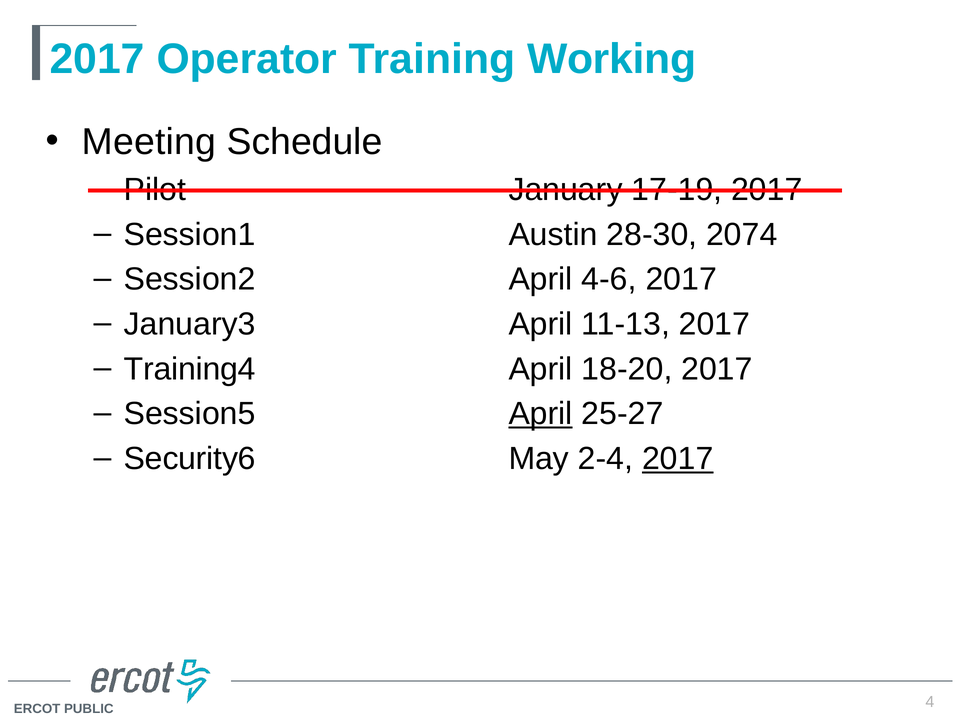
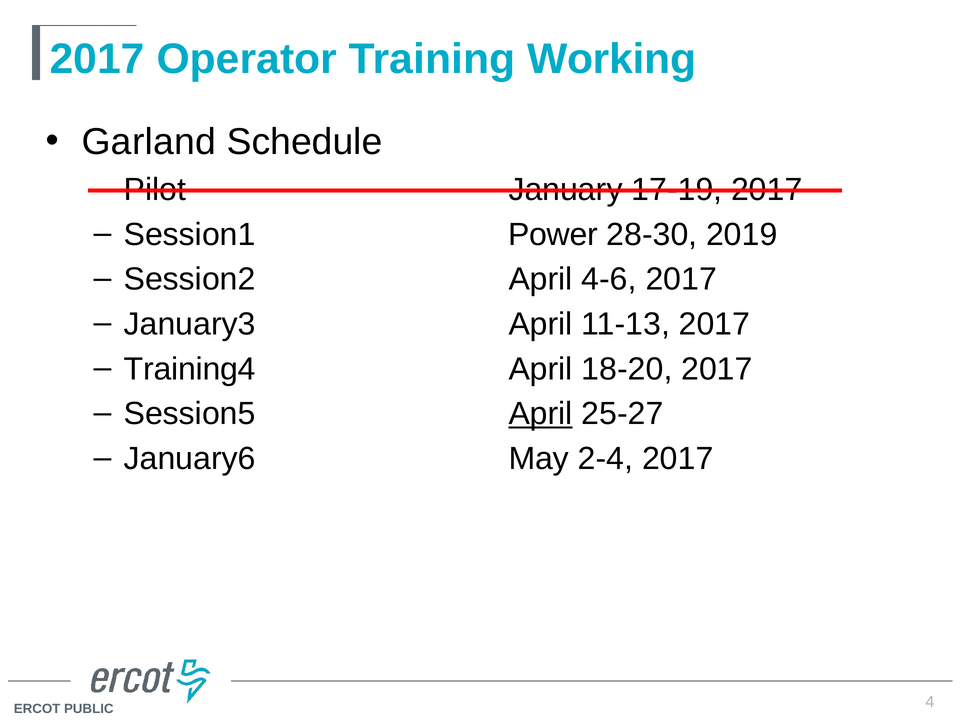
Meeting: Meeting -> Garland
Austin: Austin -> Power
2074: 2074 -> 2019
Security6: Security6 -> January6
2017 at (678, 459) underline: present -> none
